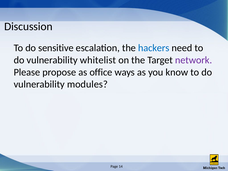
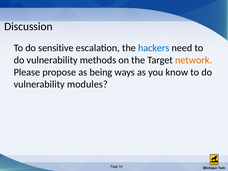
whitelist: whitelist -> methods
network colour: purple -> orange
office: office -> being
